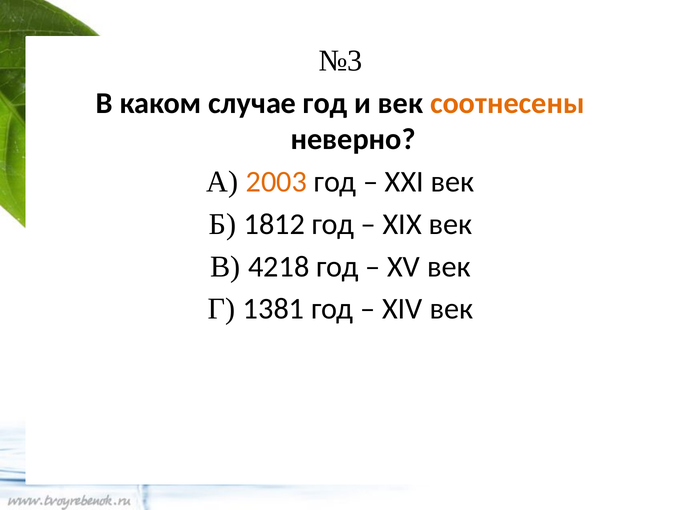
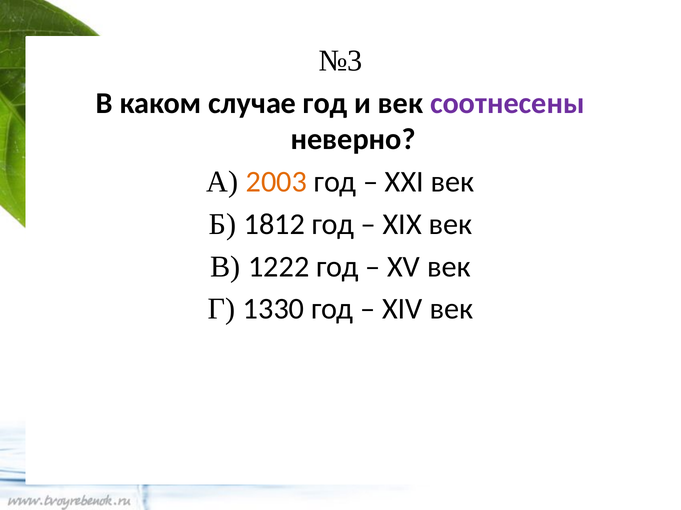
соотнесены colour: orange -> purple
4218: 4218 -> 1222
1381: 1381 -> 1330
